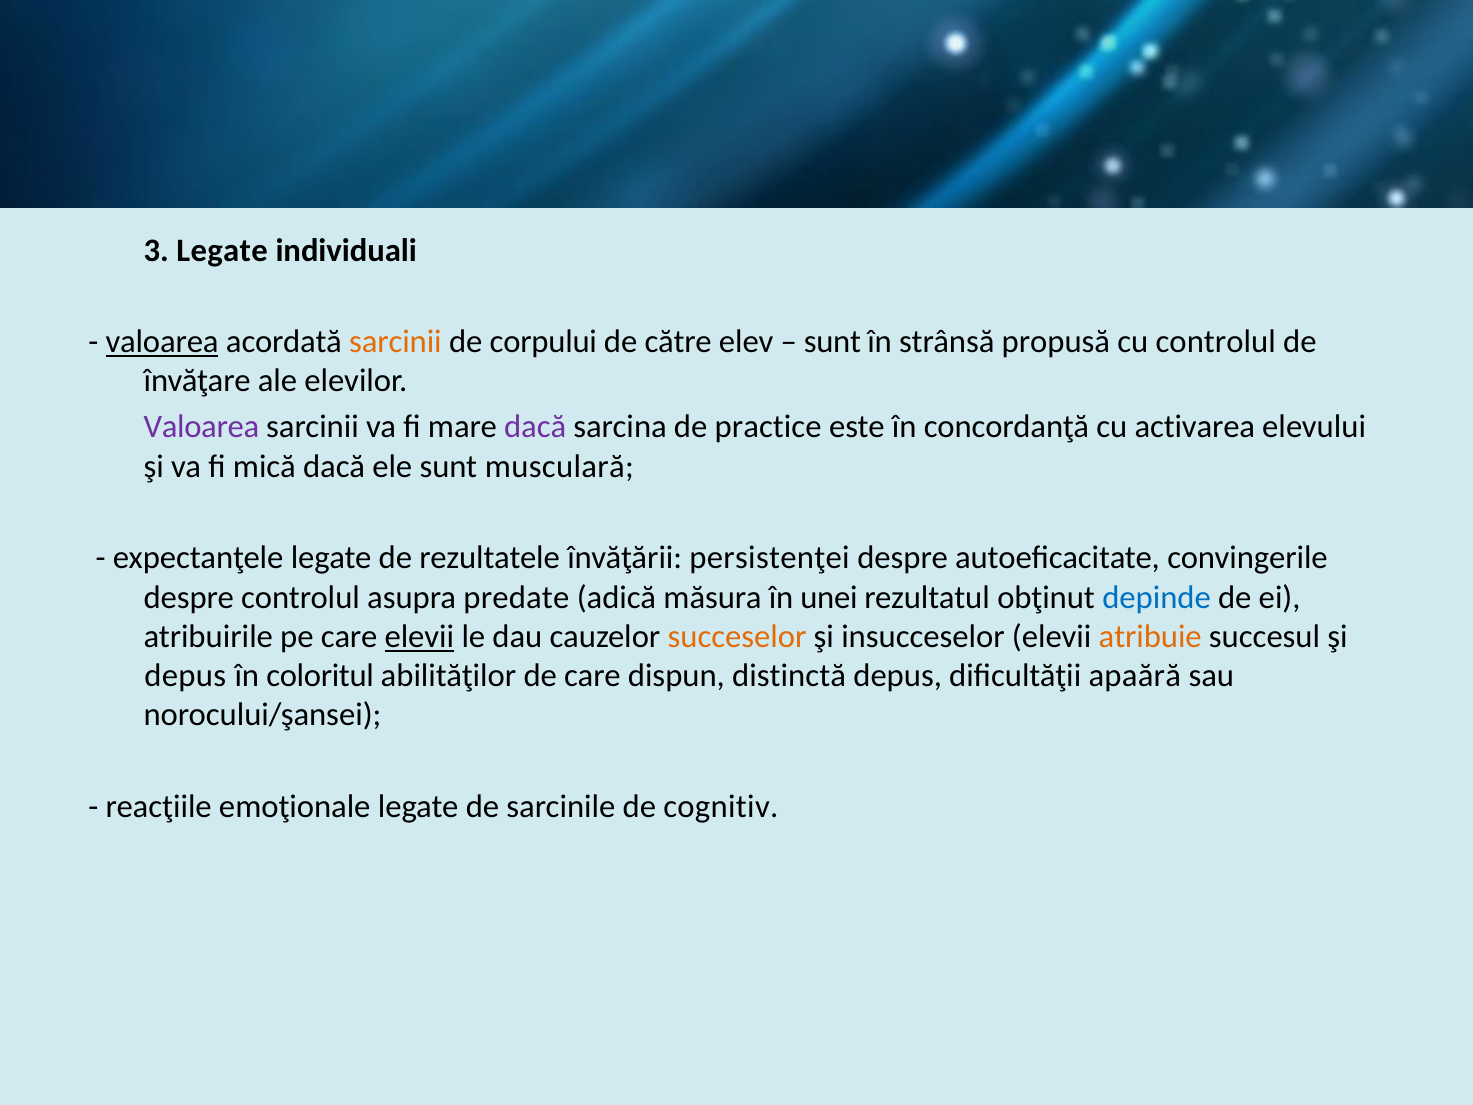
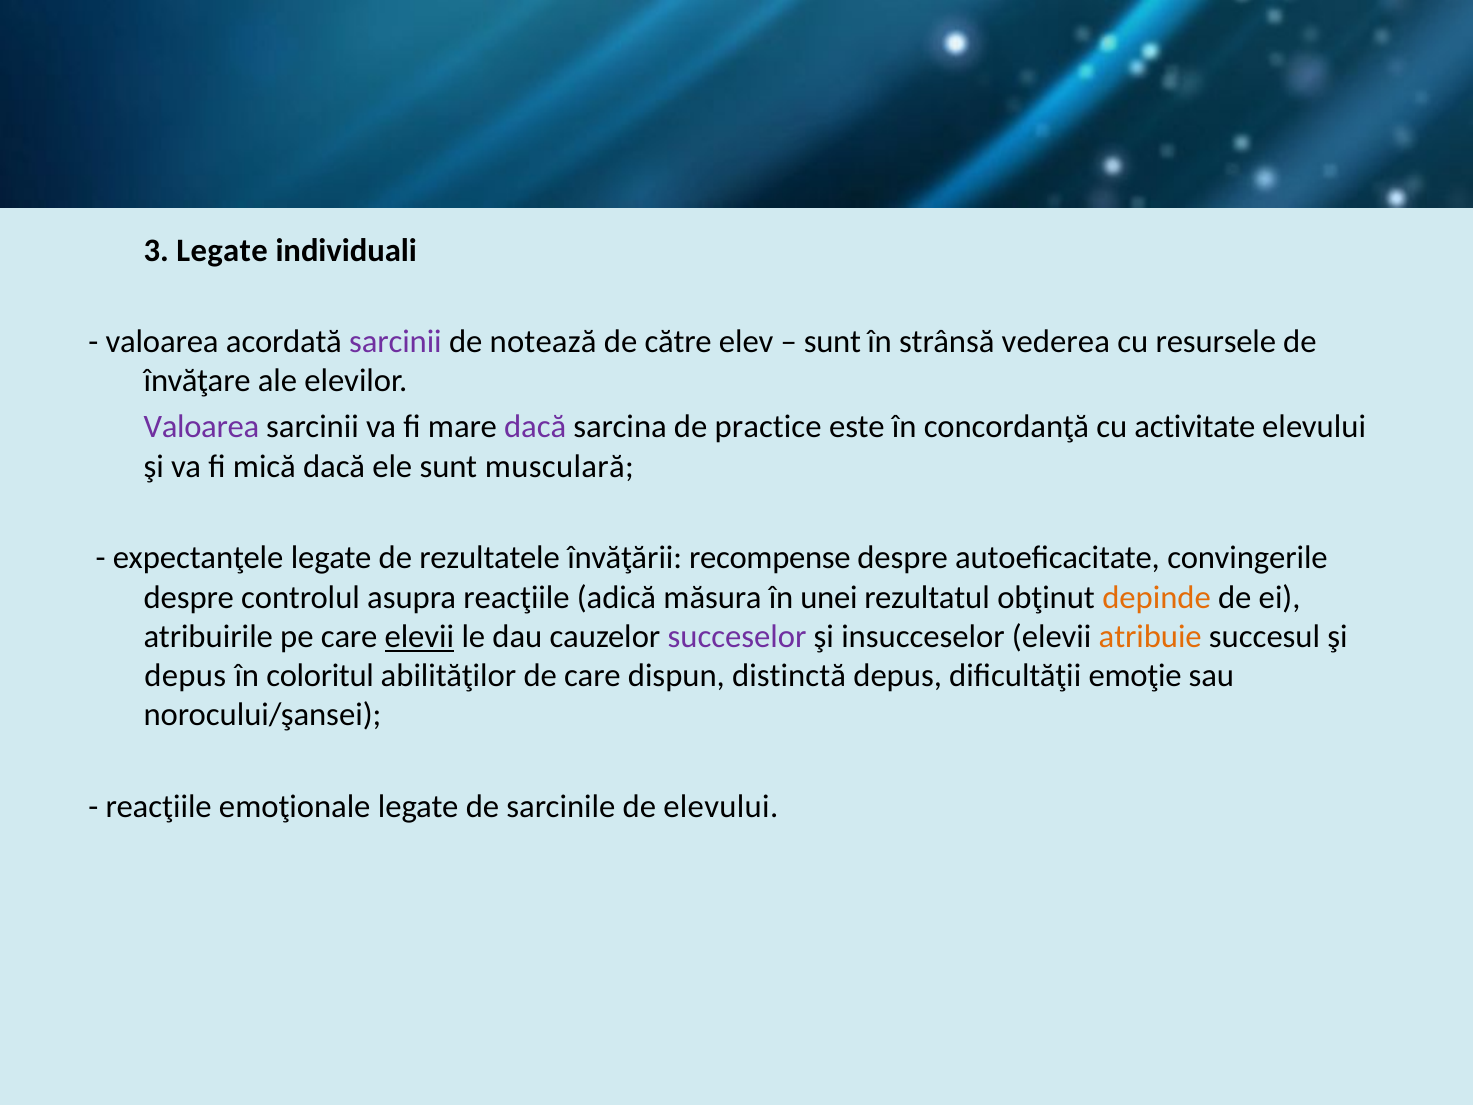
valoarea at (162, 342) underline: present -> none
sarcinii at (395, 342) colour: orange -> purple
corpului: corpului -> notează
propusă: propusă -> vederea
cu controlul: controlul -> resursele
activarea: activarea -> activitate
persistenţei: persistenţei -> recompense
asupra predate: predate -> reacţiile
depinde colour: blue -> orange
succeselor colour: orange -> purple
apaără: apaără -> emoţie
de cognitiv: cognitiv -> elevului
